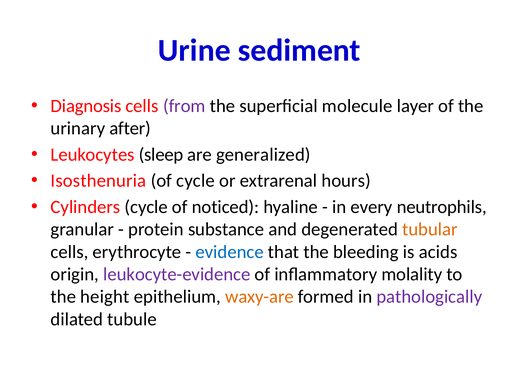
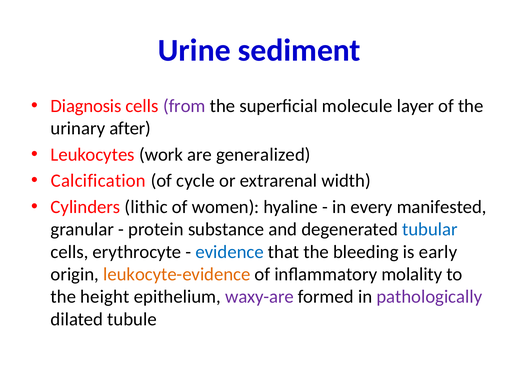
sleep: sleep -> work
Isosthenuria: Isosthenuria -> Calcification
hours: hours -> width
Cylinders cycle: cycle -> lithic
noticed: noticed -> women
neutrophils: neutrophils -> manifested
tubular colour: orange -> blue
acids: acids -> early
leukocyte-evidence colour: purple -> orange
waxy-are colour: orange -> purple
